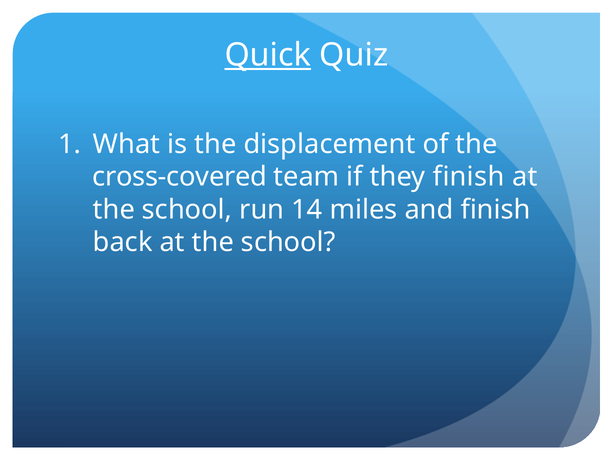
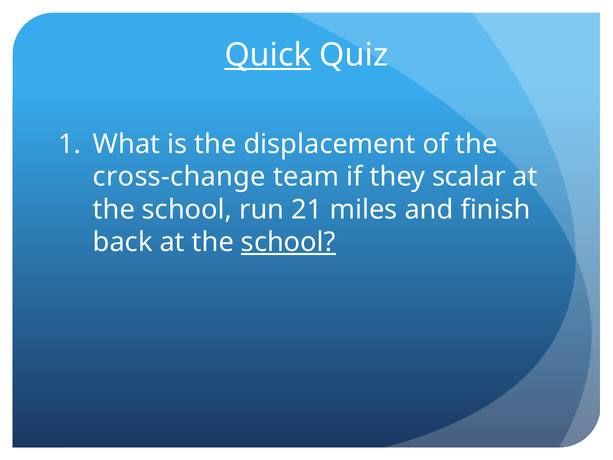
cross-covered: cross-covered -> cross-change
they finish: finish -> scalar
14: 14 -> 21
school at (288, 242) underline: none -> present
